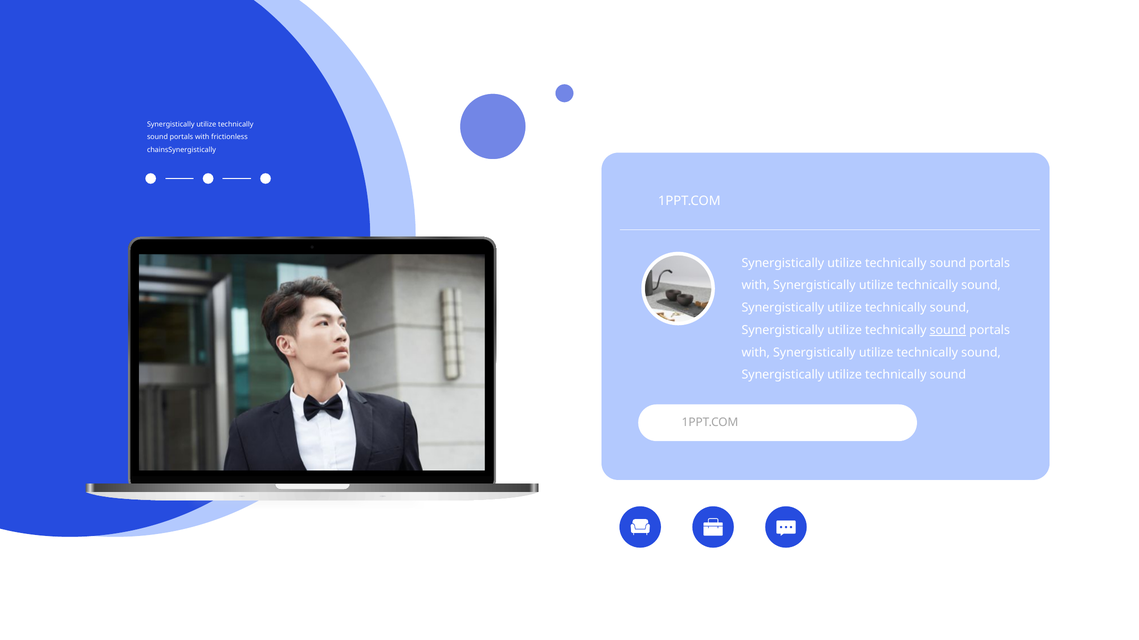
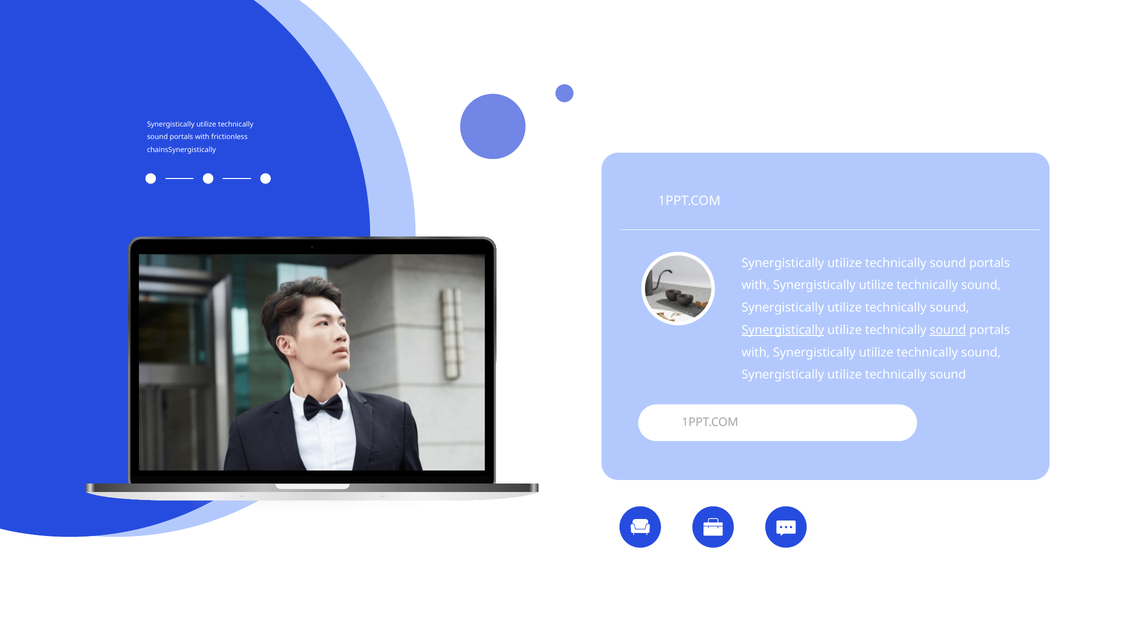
Synergistically at (783, 330) underline: none -> present
